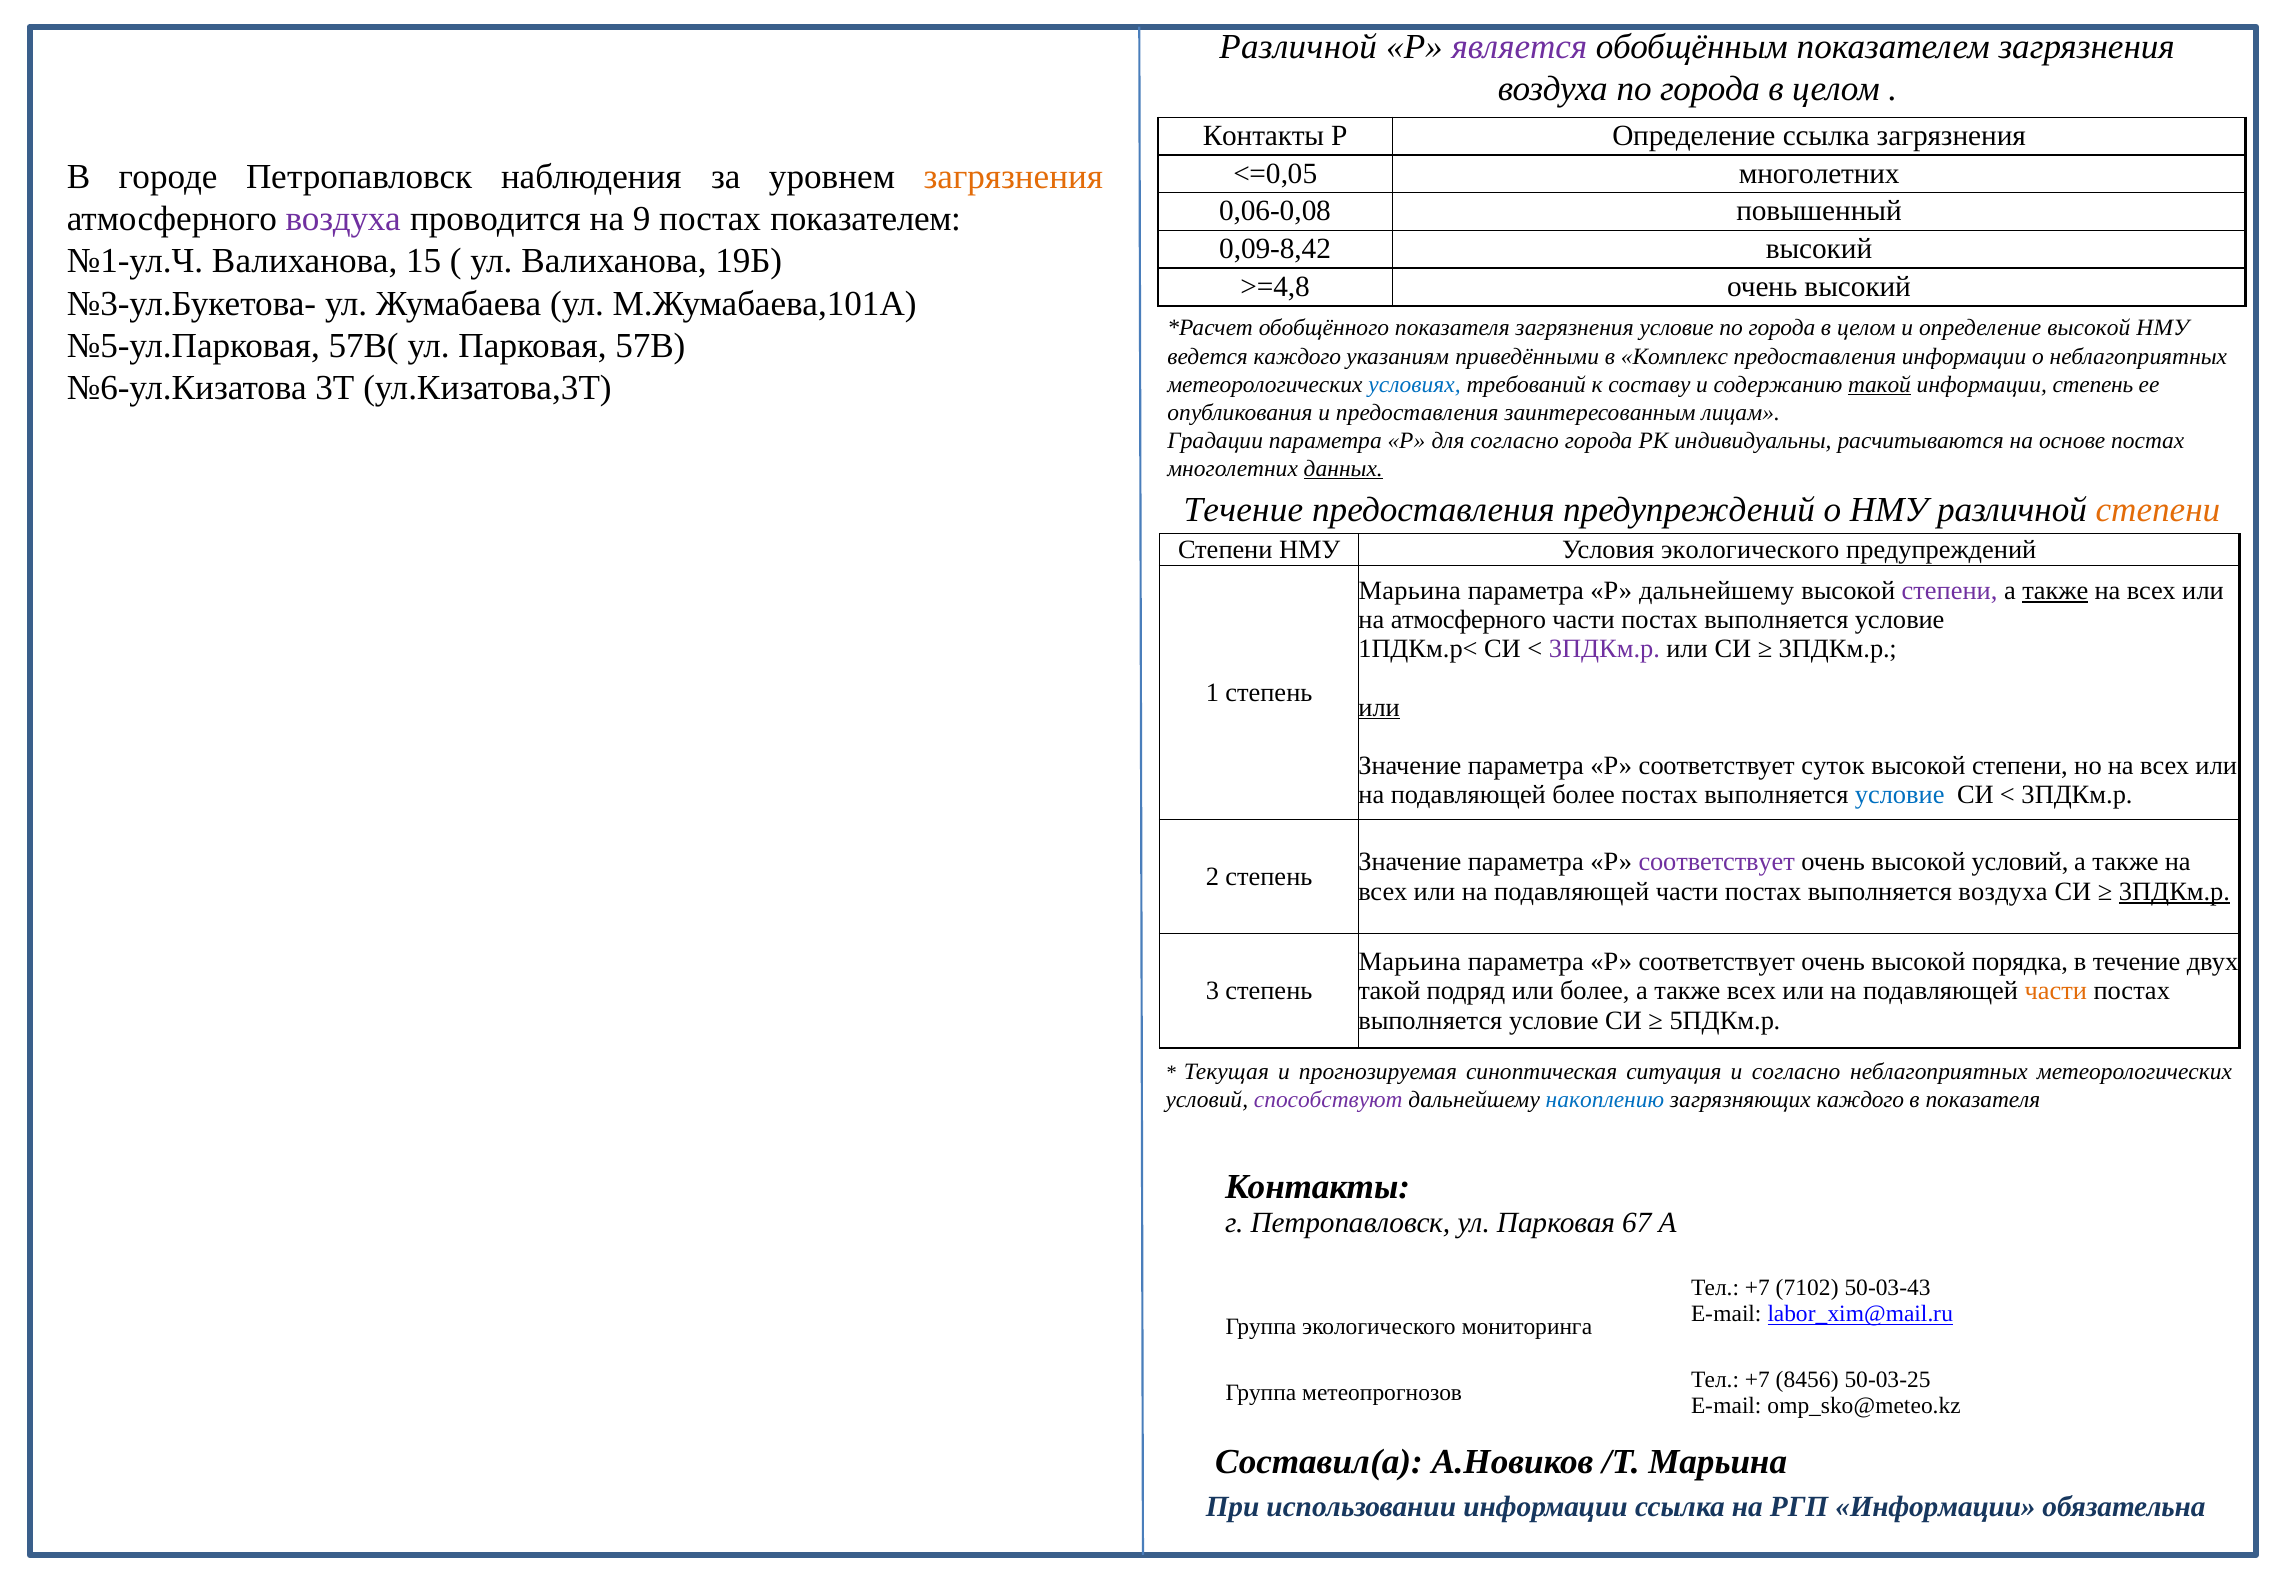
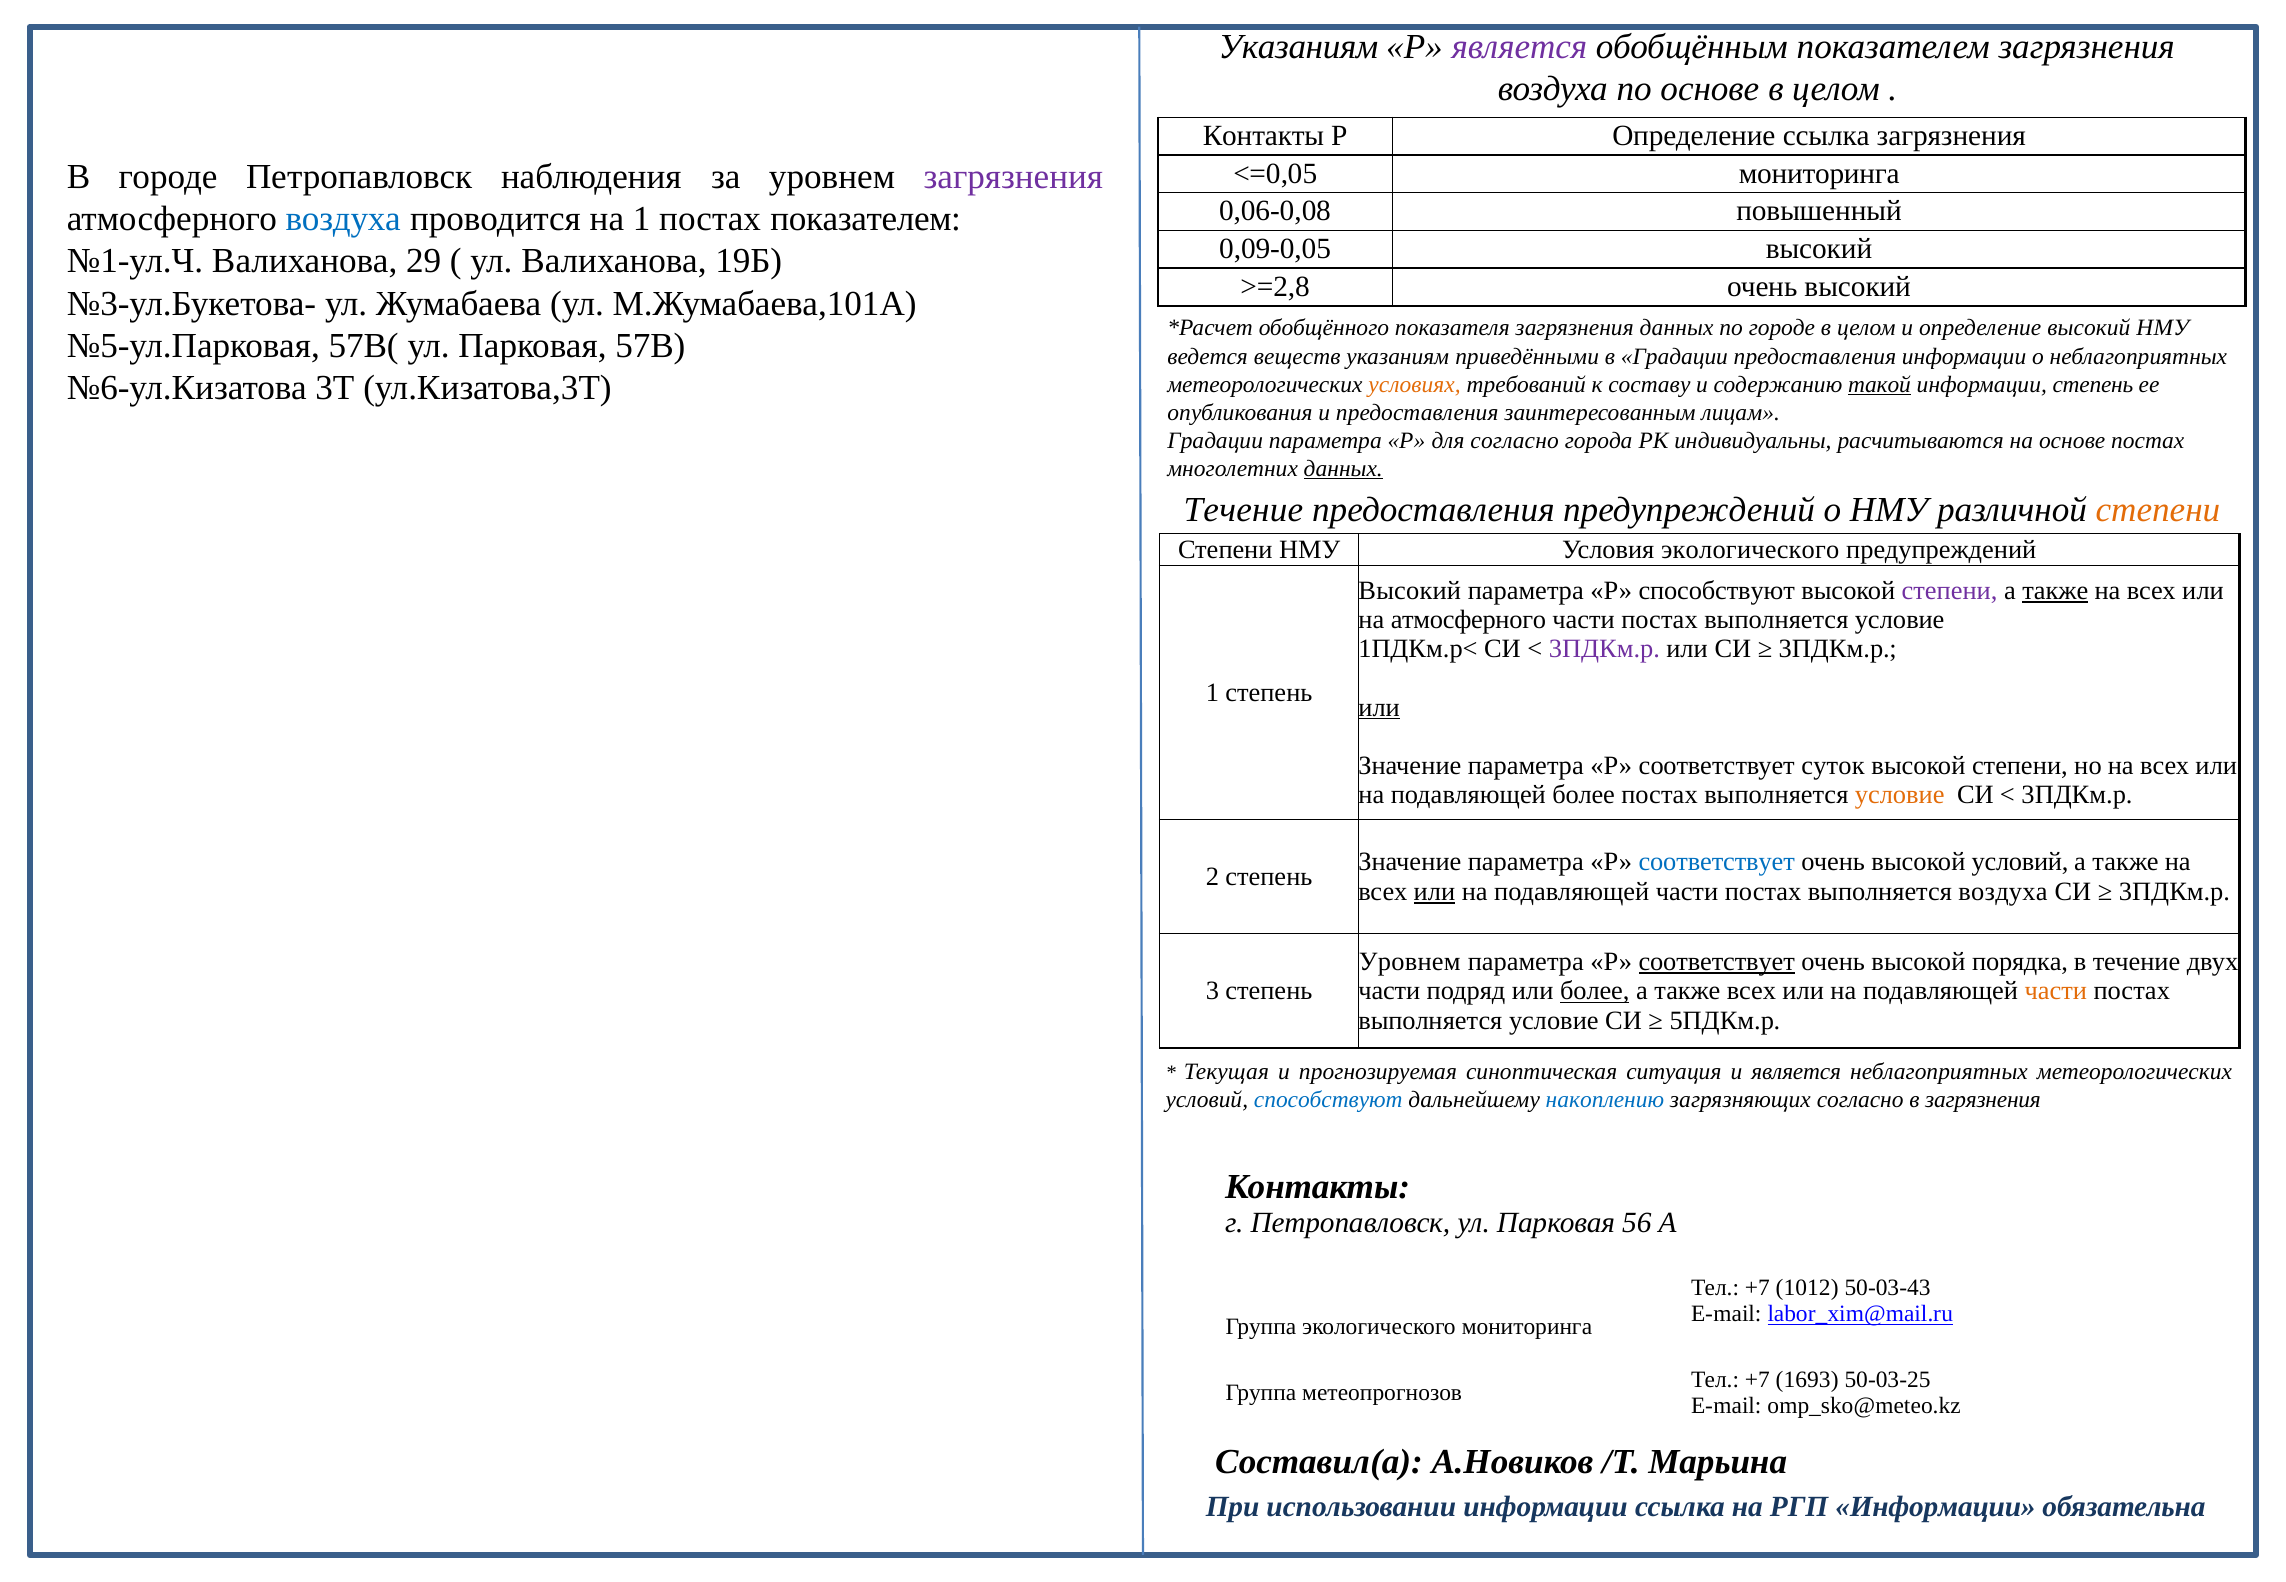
Различной at (1298, 47): Различной -> Указаниям
воздуха по города: города -> основе
<=0,05 многолетних: многолетних -> мониторинга
загрязнения at (1013, 177) colour: orange -> purple
воздуха at (343, 219) colour: purple -> blue
на 9: 9 -> 1
0,09-8,42: 0,09-8,42 -> 0,09-0,05
15: 15 -> 29
>=4,8: >=4,8 -> >=2,8
загрязнения условие: условие -> данных
города at (1782, 328): города -> городе
определение высокой: высокой -> высокий
ведется каждого: каждого -> веществ
в Комплекс: Комплекс -> Градации
условиях colour: blue -> orange
Марьина at (1410, 591): Марьина -> Высокий
Р дальнейшему: дальнейшему -> способствуют
условие at (1900, 795) colour: blue -> orange
соответствует at (1717, 862) colour: purple -> blue
или at (1434, 892) underline: none -> present
3ПДКм.р at (2174, 892) underline: present -> none
Марьина at (1410, 962): Марьина -> Уровнем
соответствует at (1717, 962) underline: none -> present
такой at (1389, 991): такой -> части
более at (1595, 991) underline: none -> present
и согласно: согласно -> является
способствуют at (1328, 1100) colour: purple -> blue
загрязняющих каждого: каждого -> согласно
в показателя: показателя -> загрязнения
67: 67 -> 56
7102: 7102 -> 1012
8456: 8456 -> 1693
